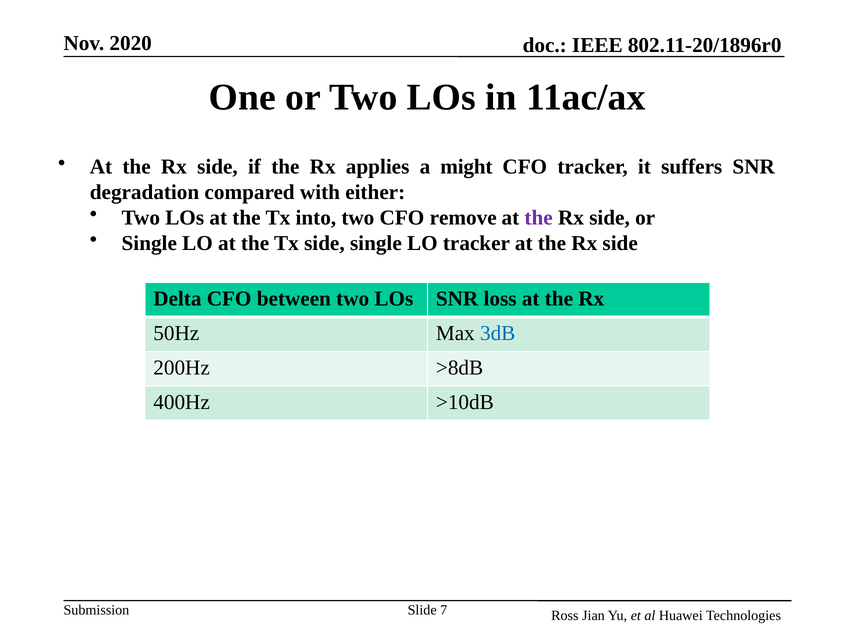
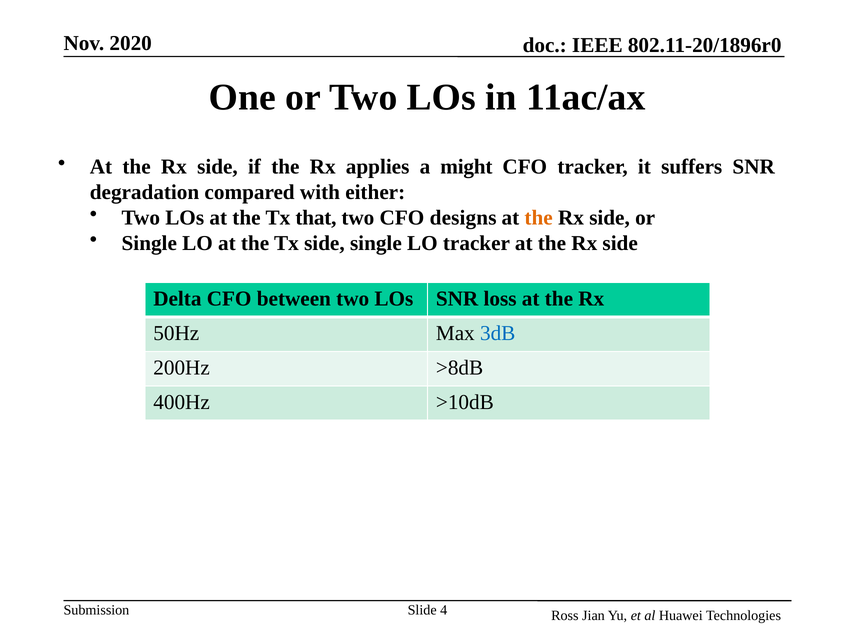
into: into -> that
remove: remove -> designs
the at (539, 218) colour: purple -> orange
7: 7 -> 4
